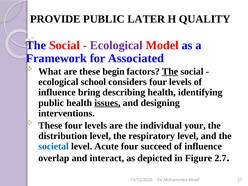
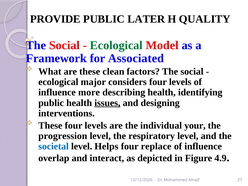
Ecological at (116, 45) colour: purple -> green
begin: begin -> clean
The at (170, 72) underline: present -> none
school: school -> major
bring: bring -> more
distribution: distribution -> progression
Acute: Acute -> Helps
succeed: succeed -> replace
2.7: 2.7 -> 4.9
